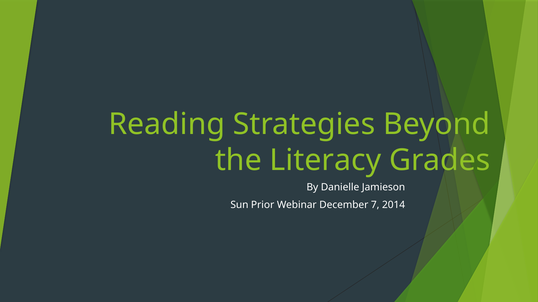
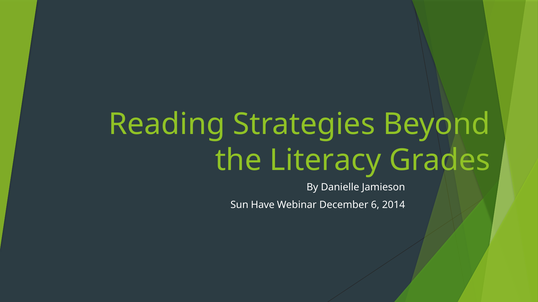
Prior: Prior -> Have
7: 7 -> 6
